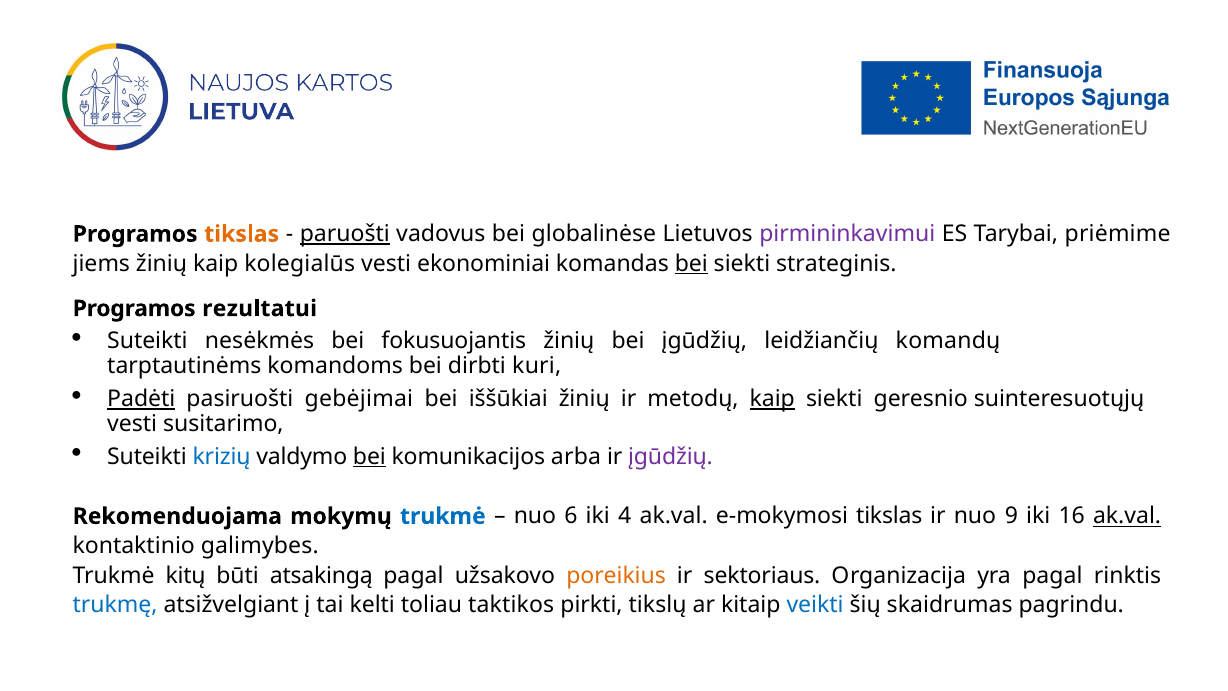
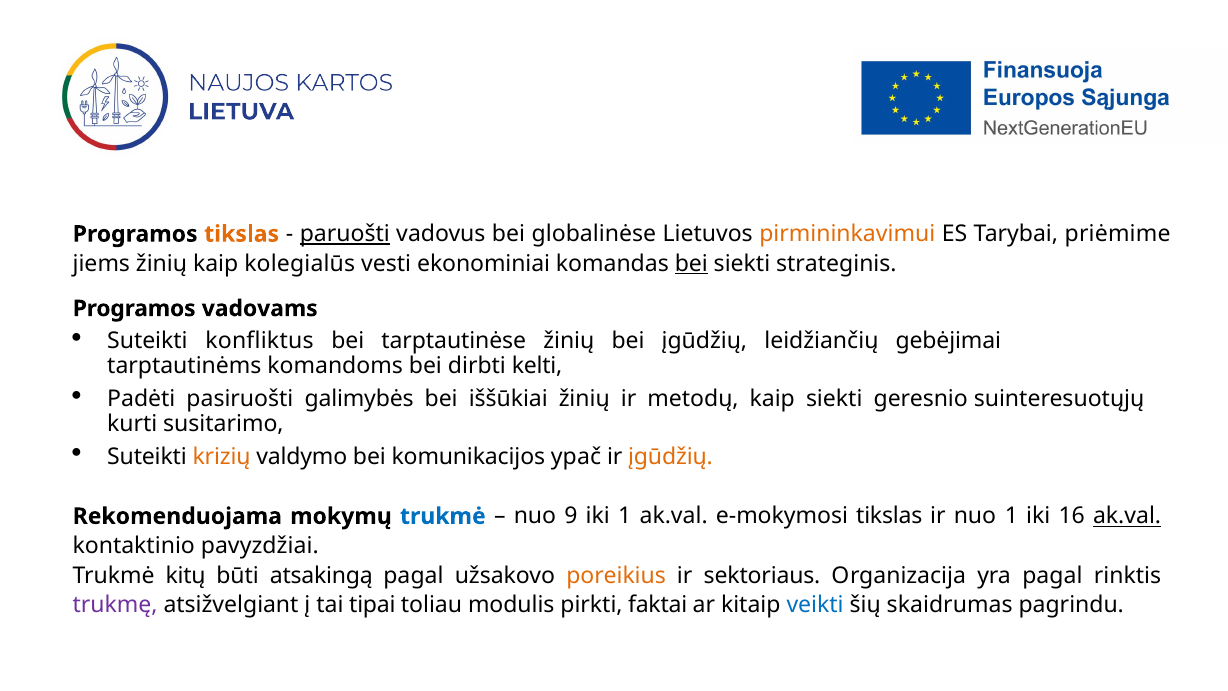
pirmininkavimui colour: purple -> orange
rezultatui: rezultatui -> vadovams
nesėkmės: nesėkmės -> konfliktus
fokusuojantis: fokusuojantis -> tarptautinėse
komandų: komandų -> gebėjimai
kuri: kuri -> kelti
Padėti underline: present -> none
gebėjimai: gebėjimai -> galimybės
kaip at (772, 399) underline: present -> none
vesti at (132, 424): vesti -> kurti
krizių colour: blue -> orange
bei at (369, 457) underline: present -> none
arba: arba -> ypač
įgūdžių at (671, 457) colour: purple -> orange
6: 6 -> 9
iki 4: 4 -> 1
nuo 9: 9 -> 1
galimybes: galimybes -> pavyzdžiai
trukmę colour: blue -> purple
kelti: kelti -> tipai
taktikos: taktikos -> modulis
tikslų: tikslų -> faktai
